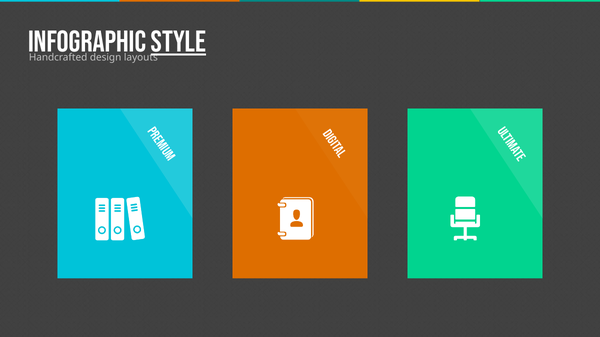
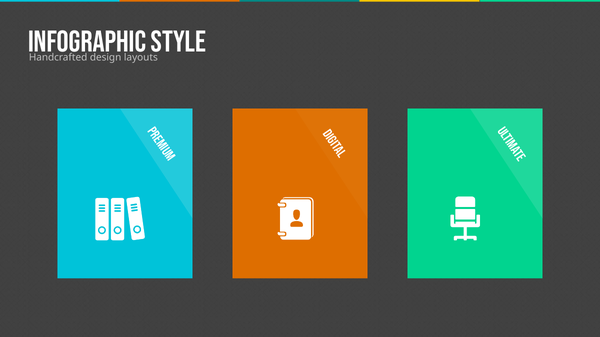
STYLE underline: present -> none
